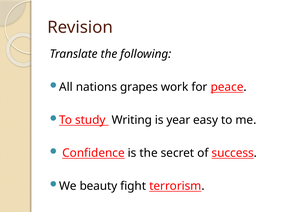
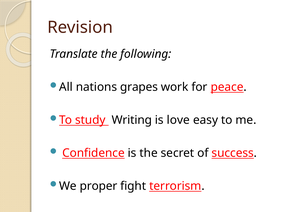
year: year -> love
beauty: beauty -> proper
